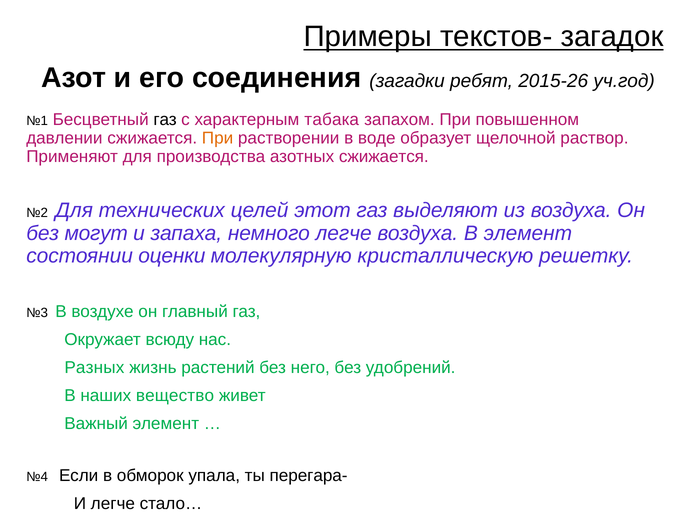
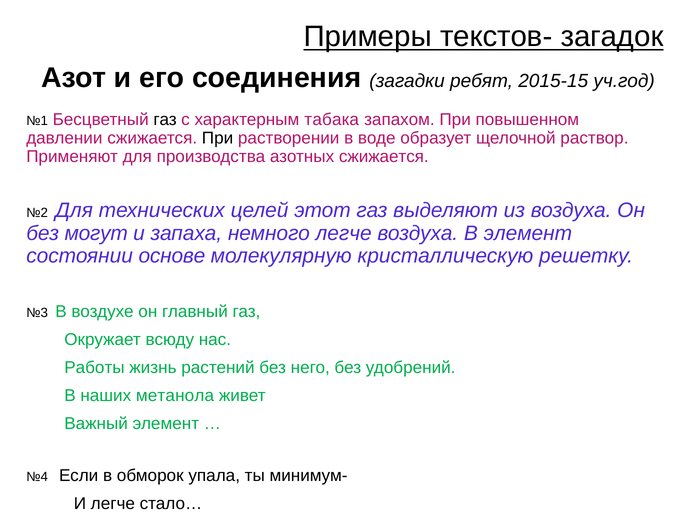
2015-26: 2015-26 -> 2015-15
При at (218, 138) colour: orange -> black
оценки: оценки -> основе
Разных: Разных -> Работы
вещество: вещество -> метанола
перегара-: перегара- -> минимум-
